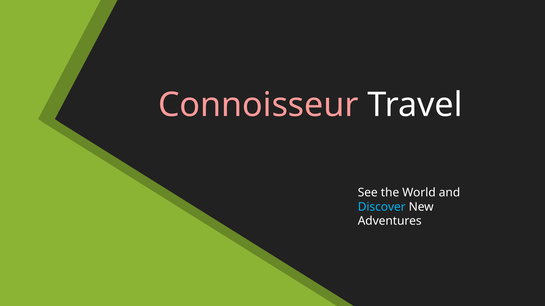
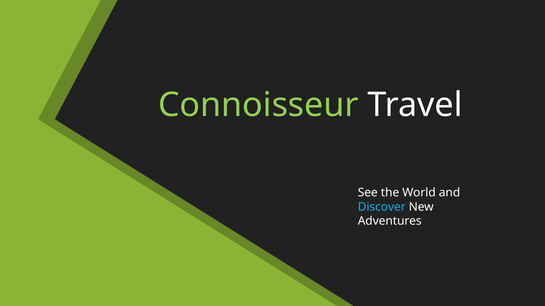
Connoisseur colour: pink -> light green
